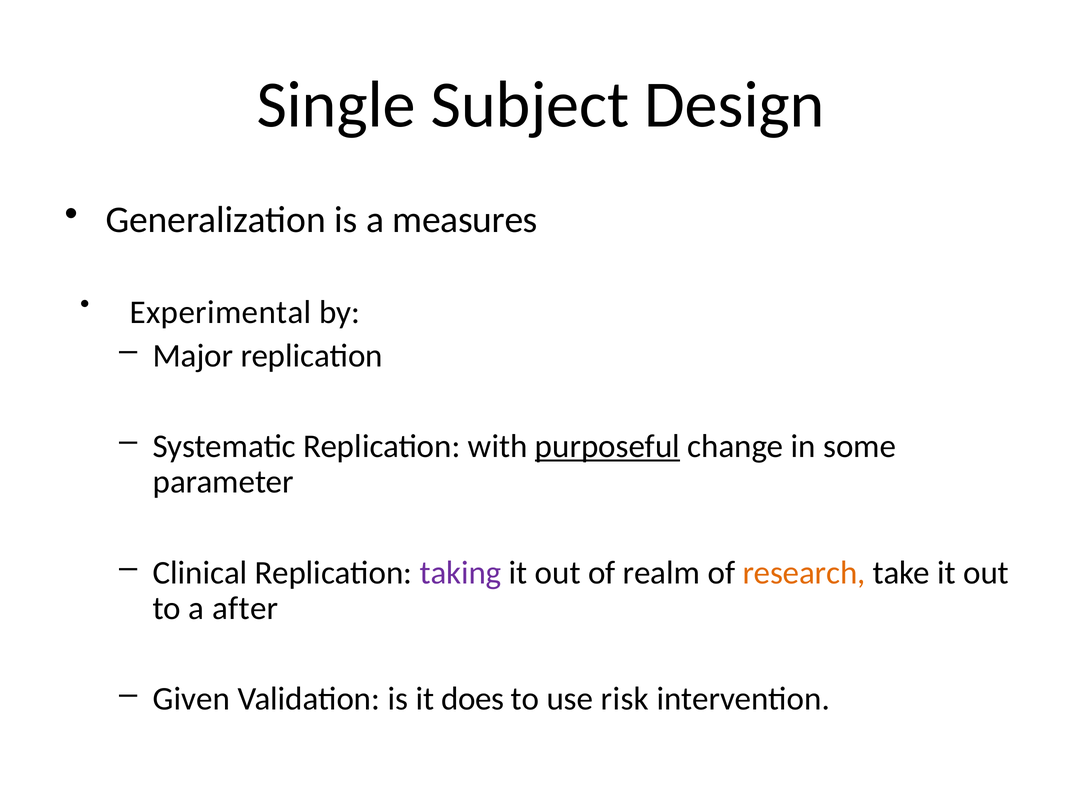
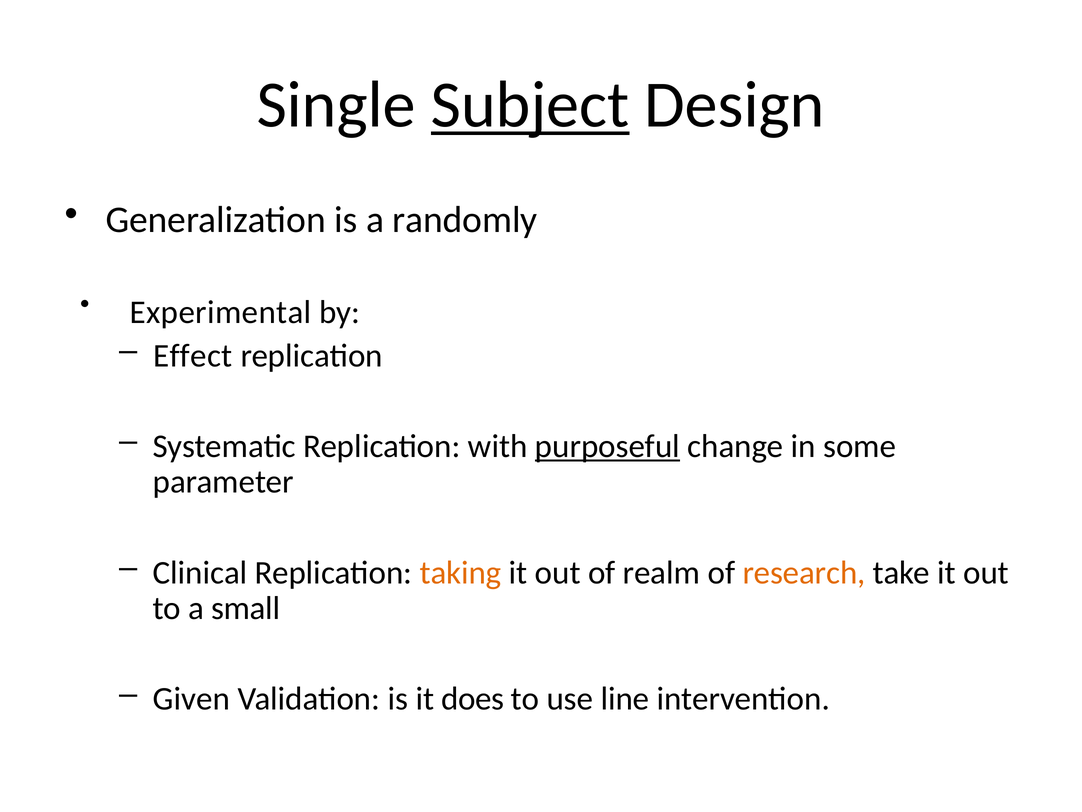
Subject underline: none -> present
measures: measures -> randomly
Major: Major -> Effect
taking colour: purple -> orange
after: after -> small
risk: risk -> line
